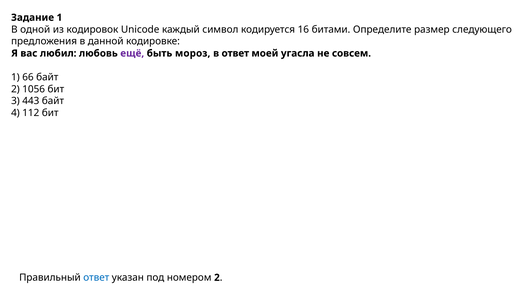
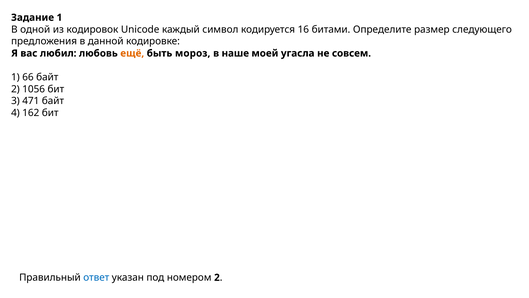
ещё colour: purple -> orange
в ответ: ответ -> наше
443: 443 -> 471
112: 112 -> 162
